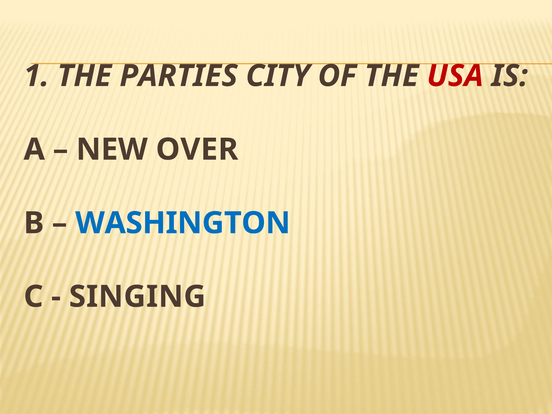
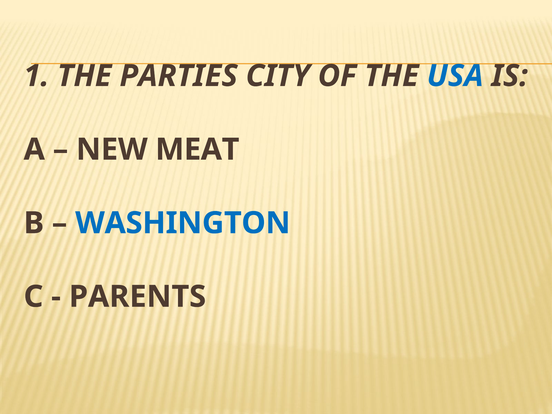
USA colour: red -> blue
OVER: OVER -> MEAT
SINGING: SINGING -> PARENTS
